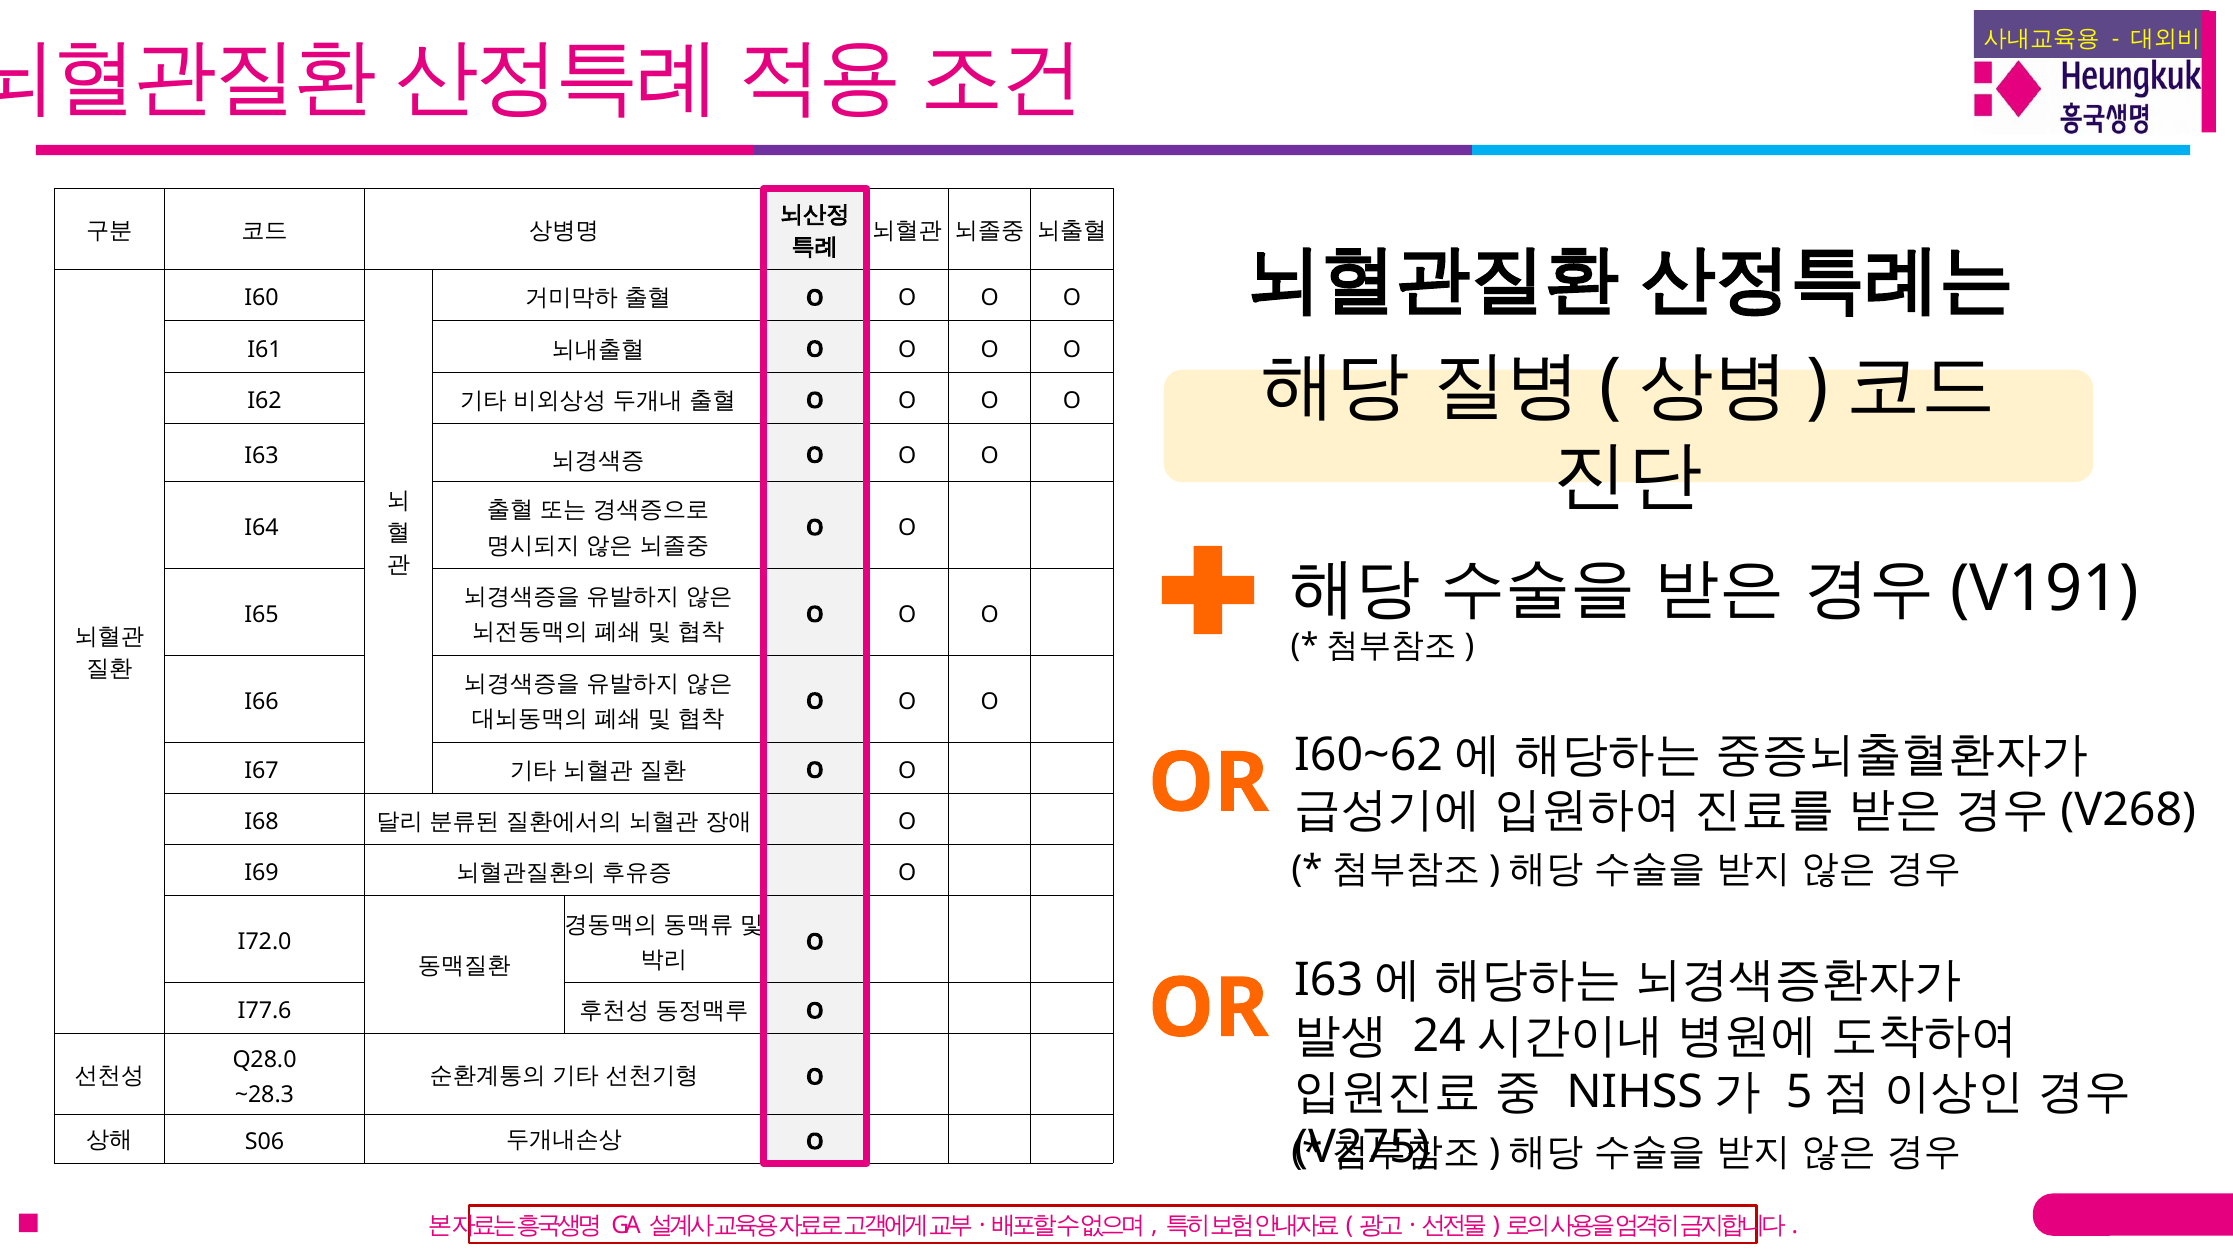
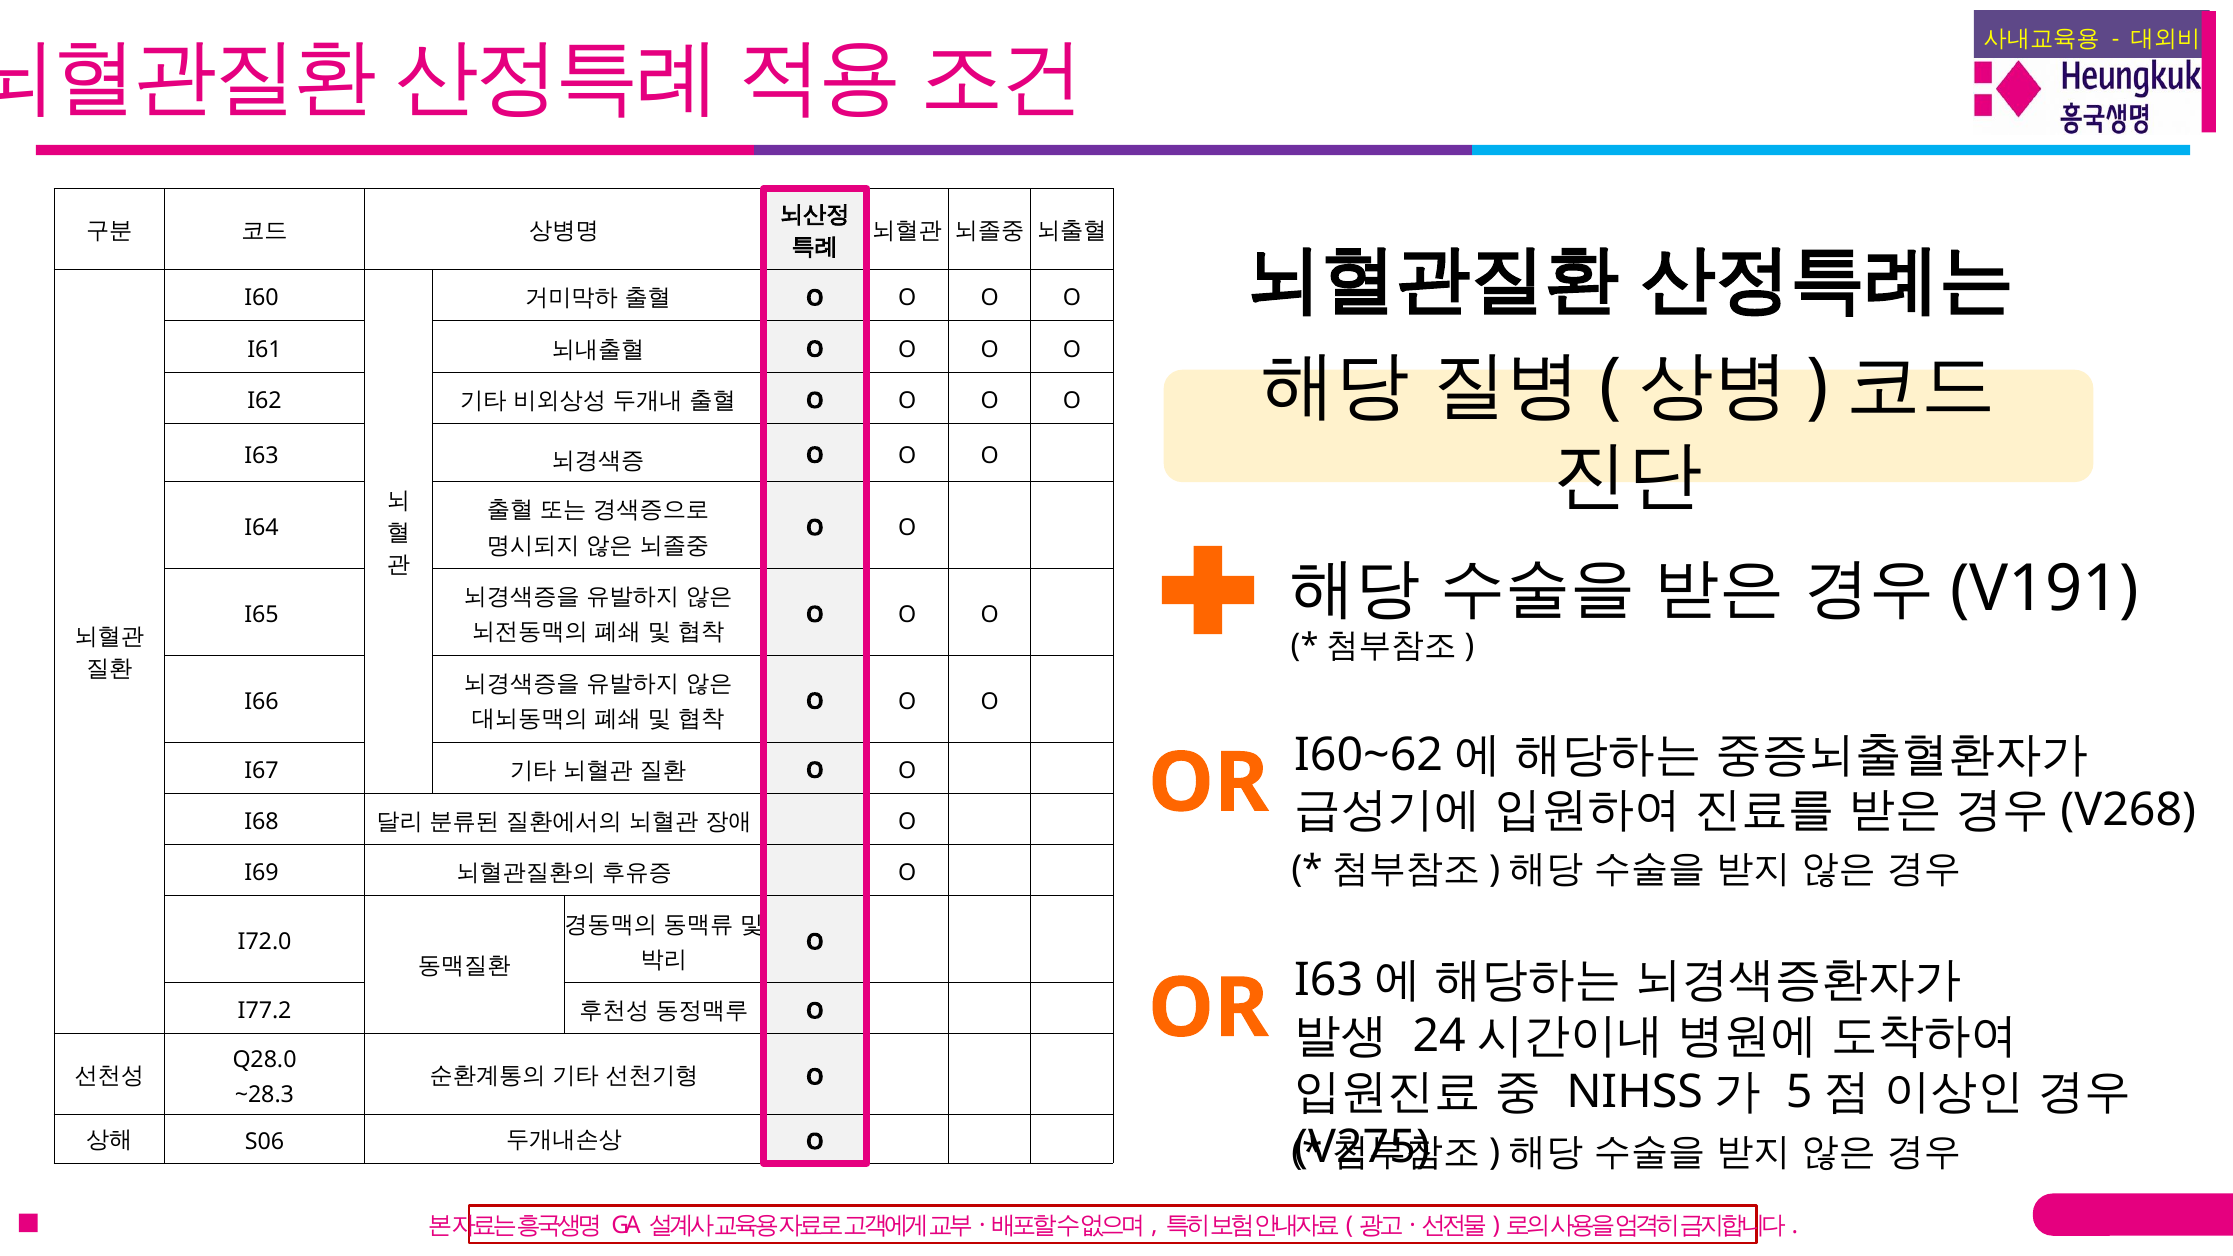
I77.6: I77.6 -> I77.2
